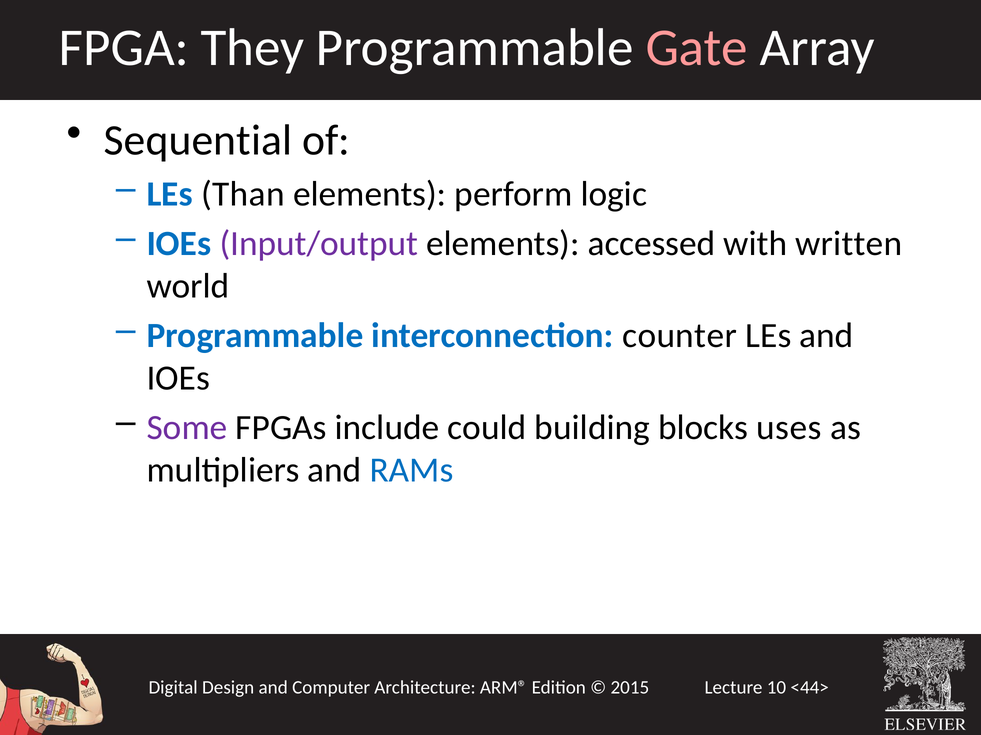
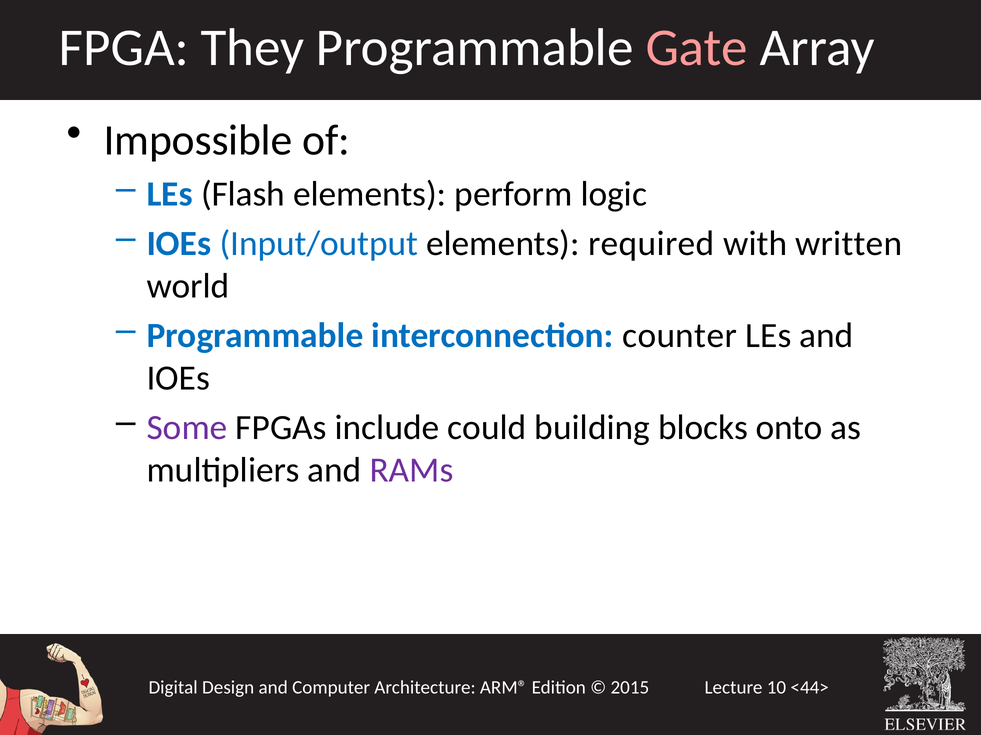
Sequential: Sequential -> Impossible
Than: Than -> Flash
Input/output colour: purple -> blue
accessed: accessed -> required
uses: uses -> onto
RAMs colour: blue -> purple
